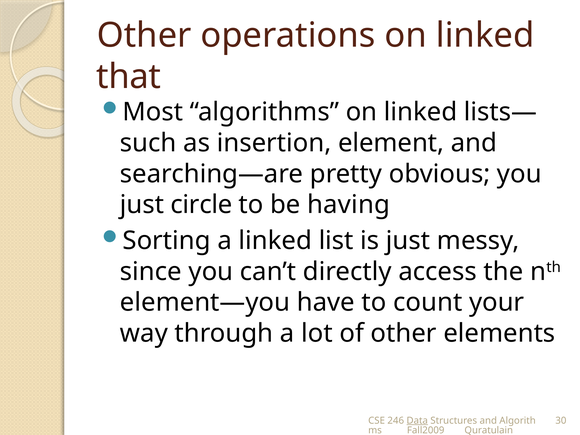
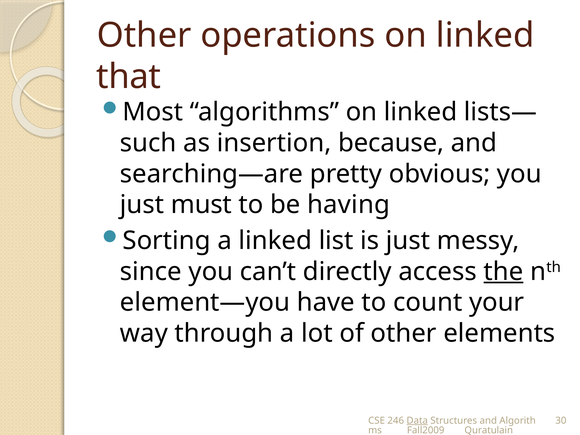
element: element -> because
circle: circle -> must
the underline: none -> present
